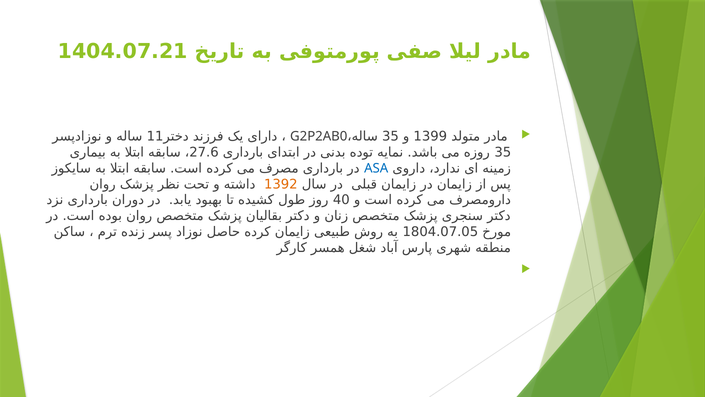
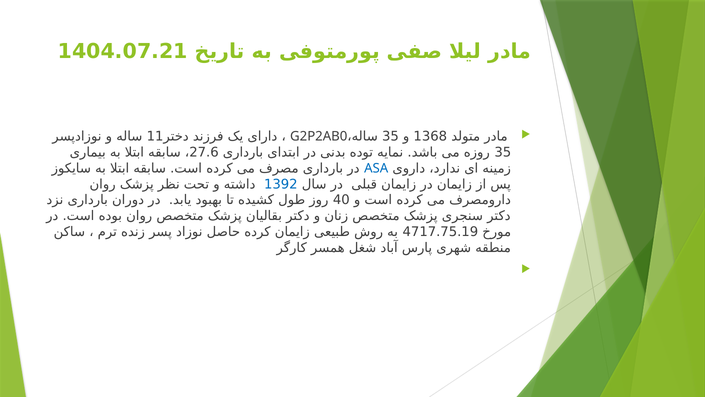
1399: 1399 -> 1368
1392 colour: orange -> blue
1804.07.05: 1804.07.05 -> 4717.75.19
